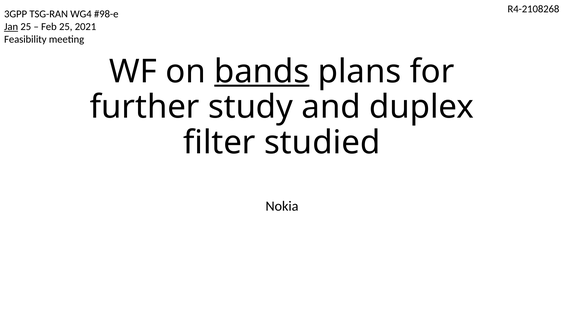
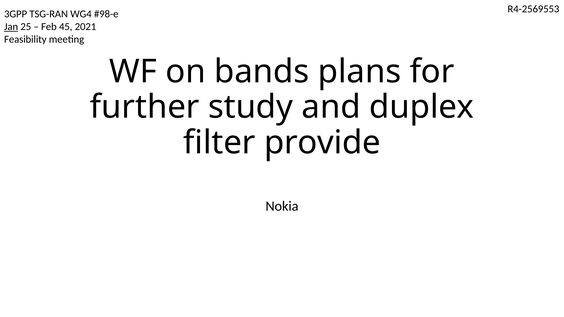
R4-2108268: R4-2108268 -> R4-2569553
Feb 25: 25 -> 45
bands underline: present -> none
studied: studied -> provide
